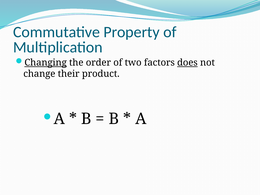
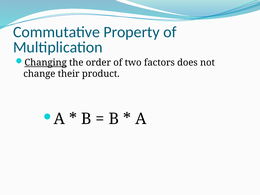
does underline: present -> none
